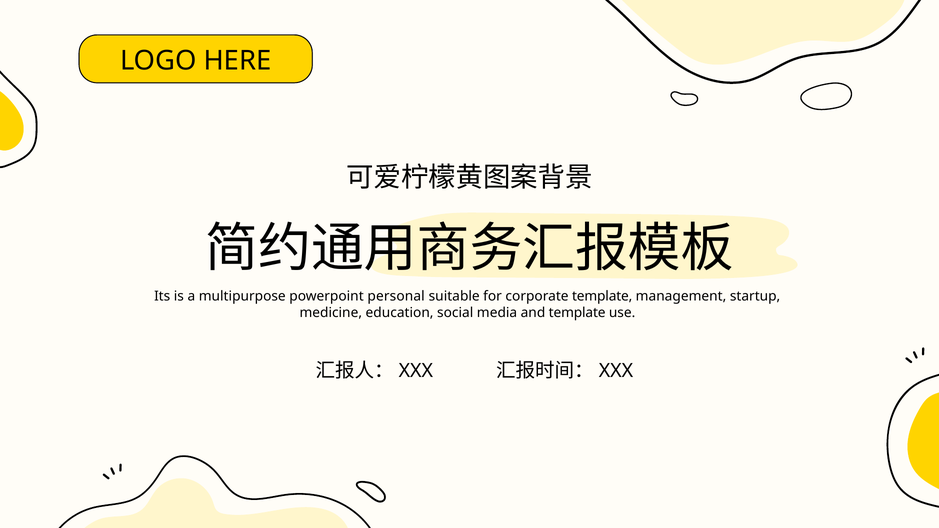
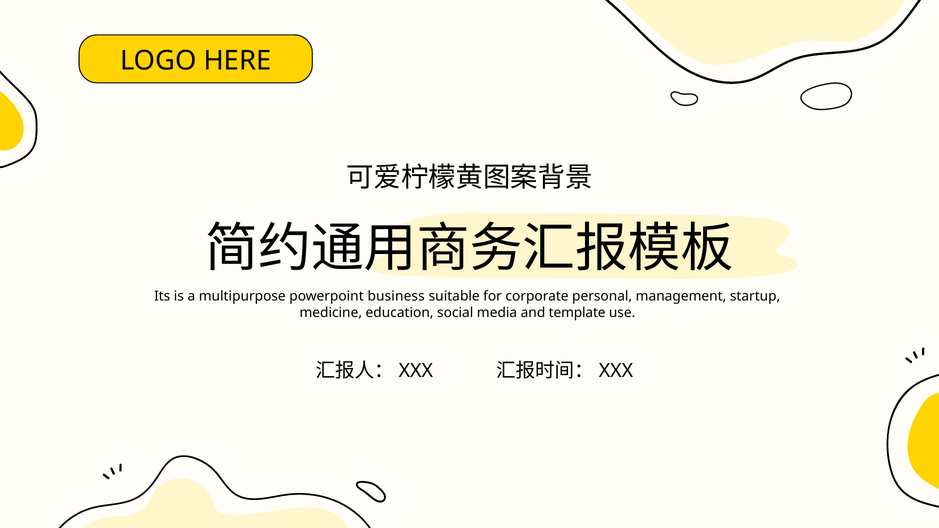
personal: personal -> business
corporate template: template -> personal
